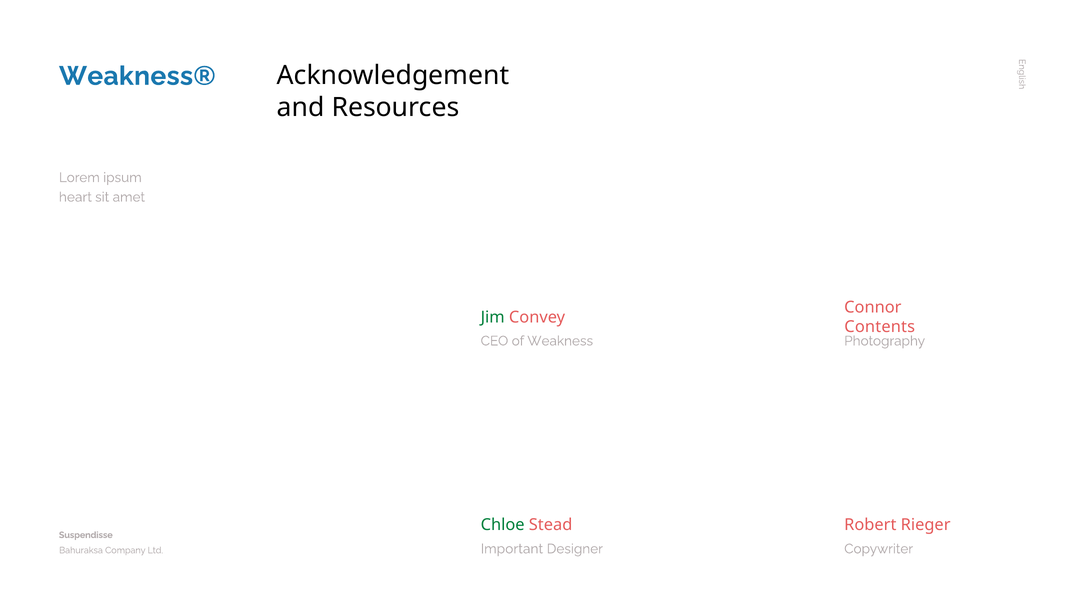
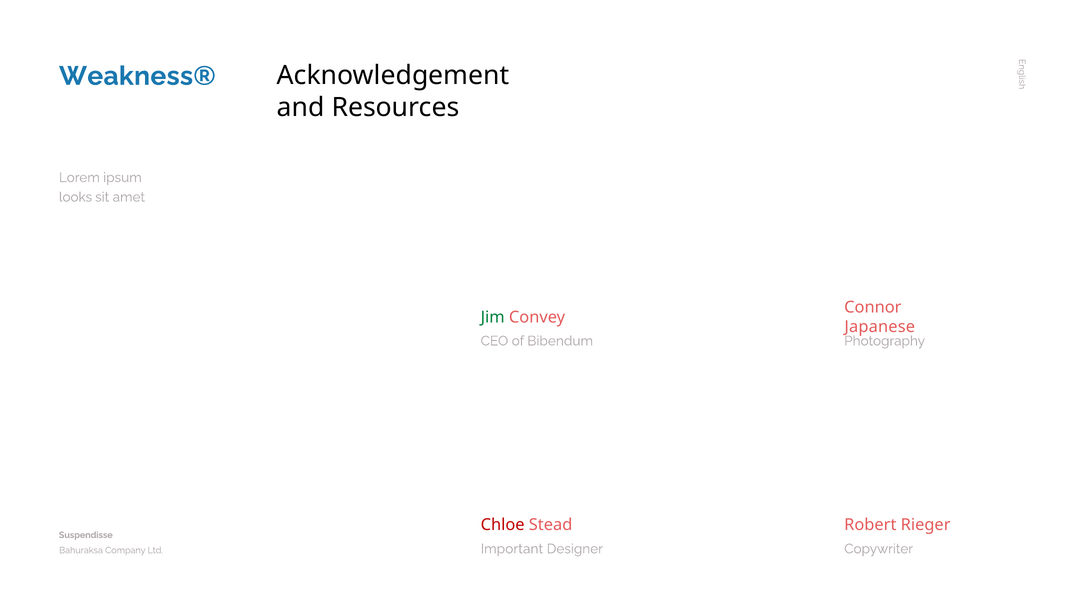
heart: heart -> looks
Contents: Contents -> Japanese
Weakness: Weakness -> Bibendum
Chloe colour: green -> red
